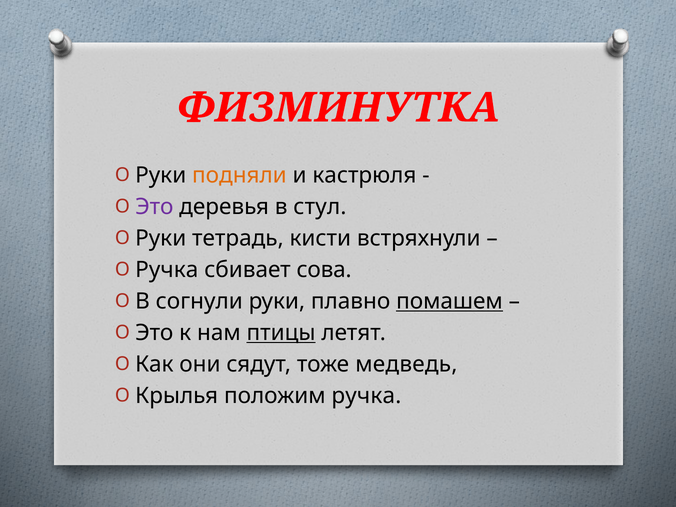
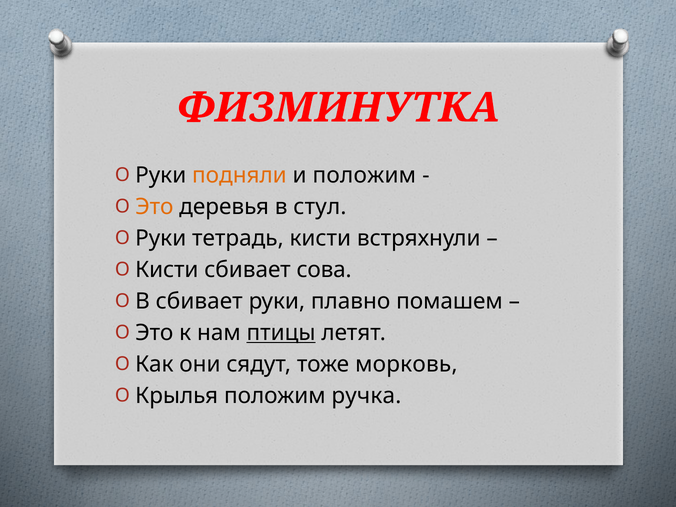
и кастрюля: кастрюля -> положим
Это at (154, 207) colour: purple -> orange
Ручка at (167, 270): Ручка -> Кисти
В согнули: согнули -> сбивает
помашем underline: present -> none
медведь: медведь -> морковь
